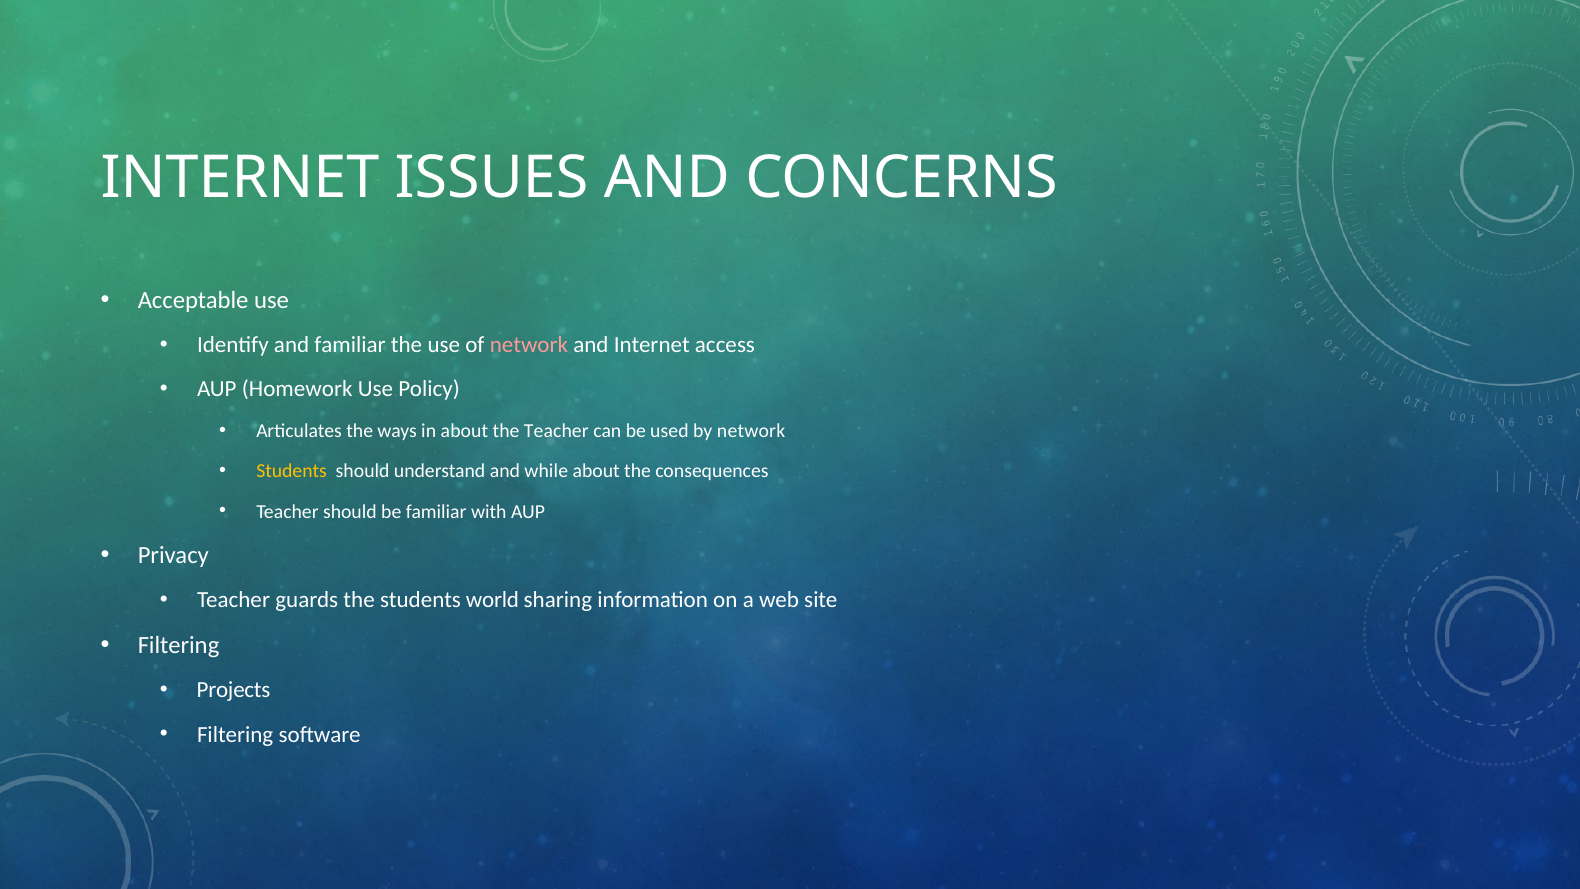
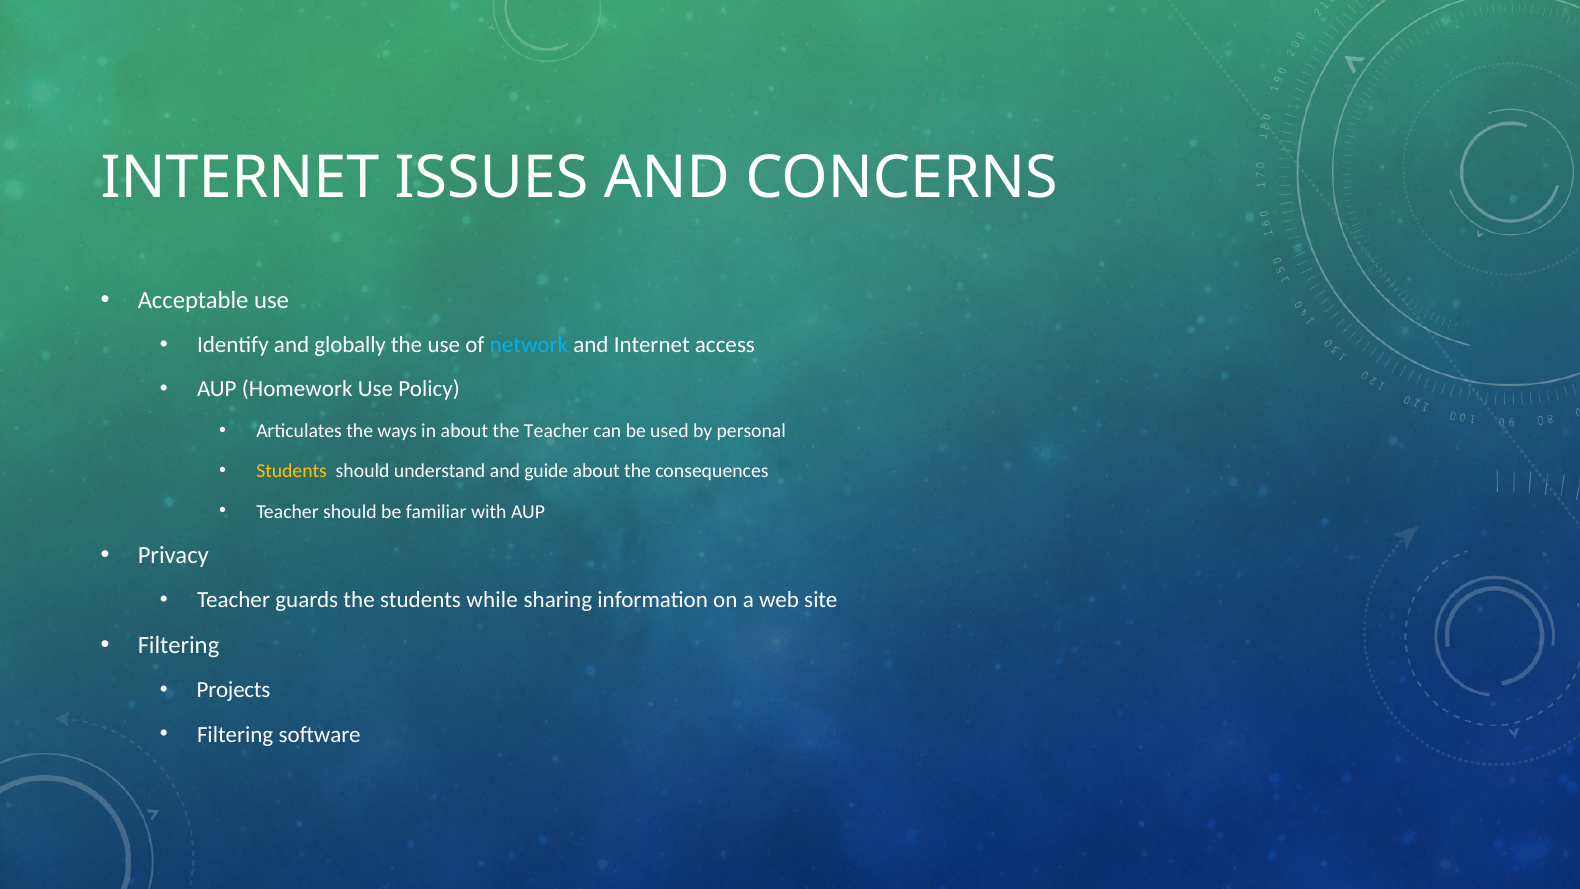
and familiar: familiar -> globally
network at (529, 345) colour: pink -> light blue
by network: network -> personal
while: while -> guide
world: world -> while
